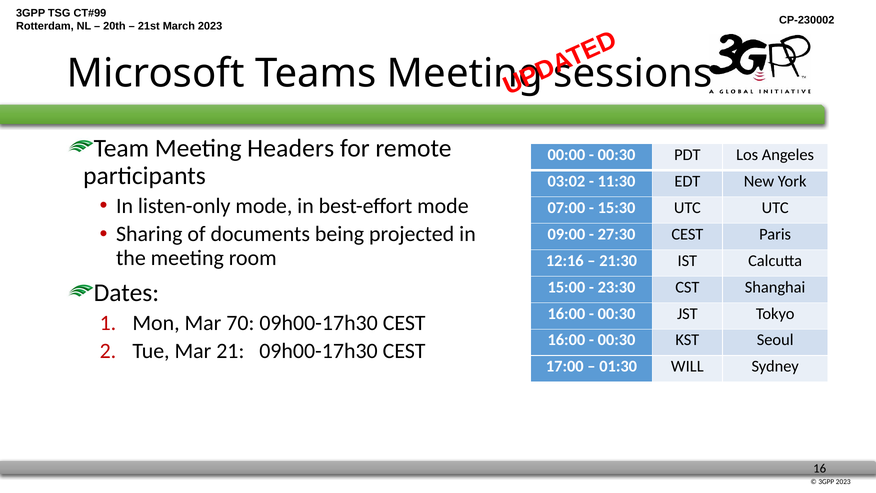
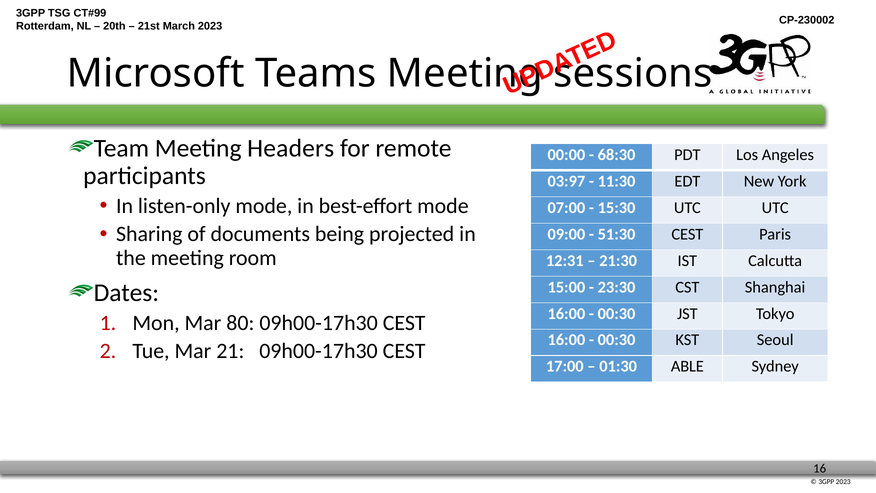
00:30 at (617, 155): 00:30 -> 68:30
03:02: 03:02 -> 03:97
27:30: 27:30 -> 51:30
12:16: 12:16 -> 12:31
70: 70 -> 80
WILL: WILL -> ABLE
